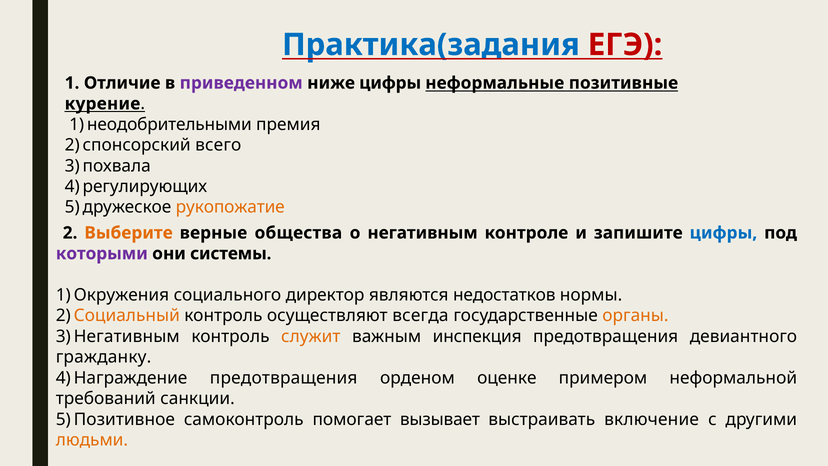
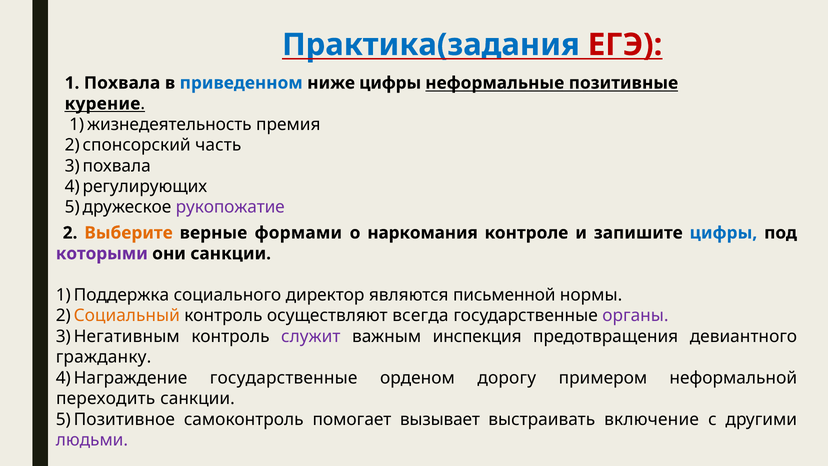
1 Отличие: Отличие -> Похвала
приведенном colour: purple -> blue
неодобрительными: неодобрительными -> жизнедеятельность
всего: всего -> часть
рукопожатие colour: orange -> purple
общества: общества -> формами
о негативным: негативным -> наркомания
они системы: системы -> санкции
Окружения: Окружения -> Поддержка
недостатков: недостатков -> письменной
органы colour: orange -> purple
служит colour: orange -> purple
Награждение предотвращения: предотвращения -> государственные
оценке: оценке -> дорогу
требований: требований -> переходить
людьми colour: orange -> purple
